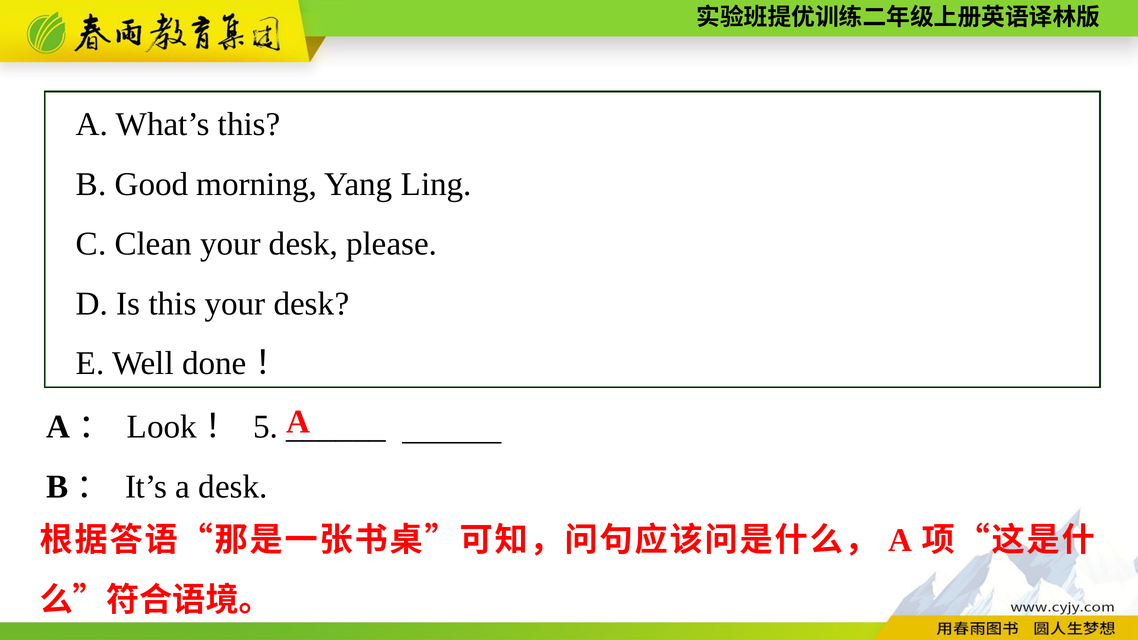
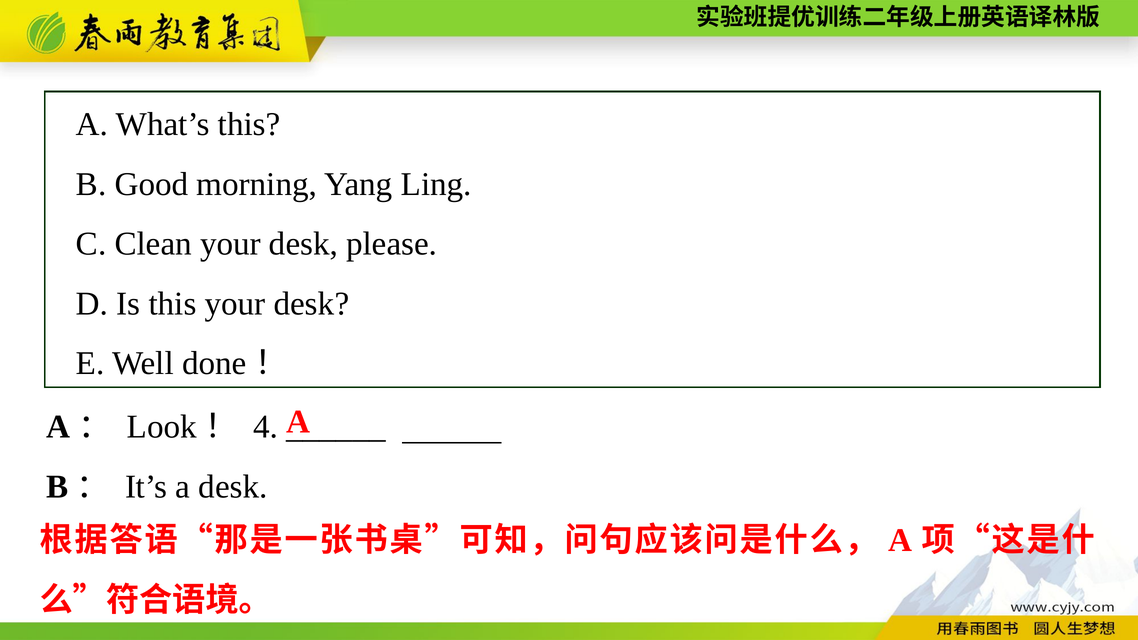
5: 5 -> 4
